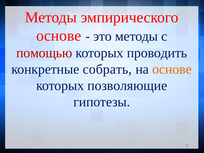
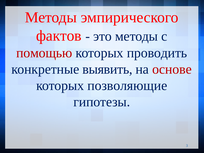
основе at (59, 36): основе -> фактов
собрать: собрать -> выявить
основе at (172, 69) colour: orange -> red
